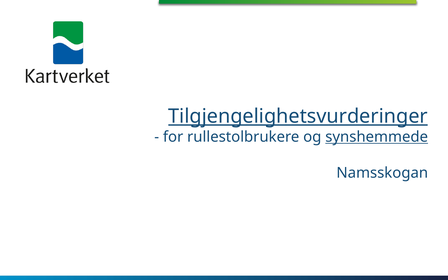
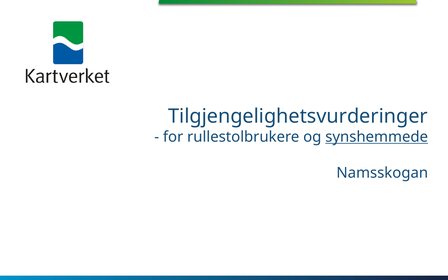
Tilgjengelighetsvurderinger underline: present -> none
